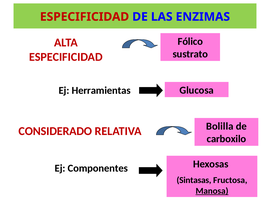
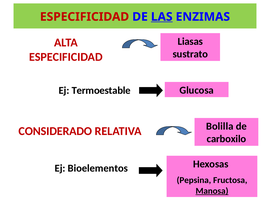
LAS underline: none -> present
Fólico: Fólico -> Liasas
Herramientas: Herramientas -> Termoestable
Componentes: Componentes -> Bioelementos
Sintasas: Sintasas -> Pepsina
